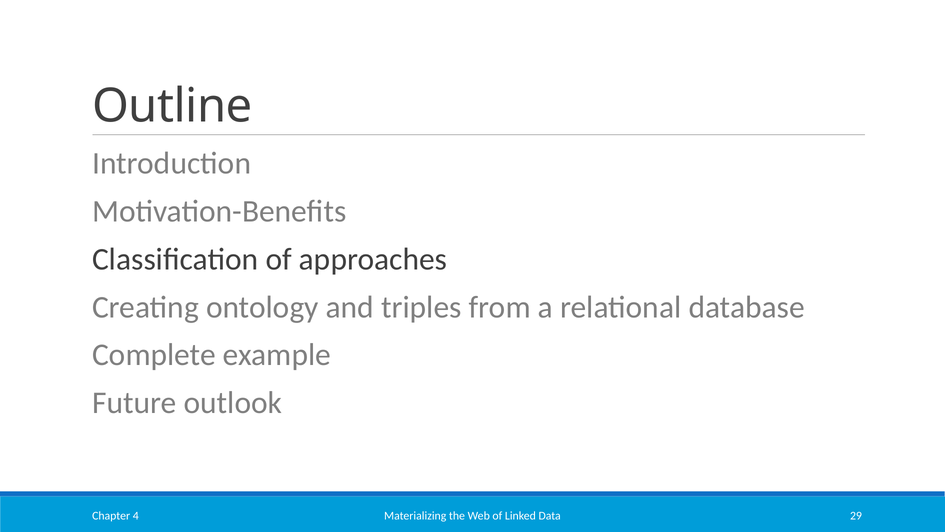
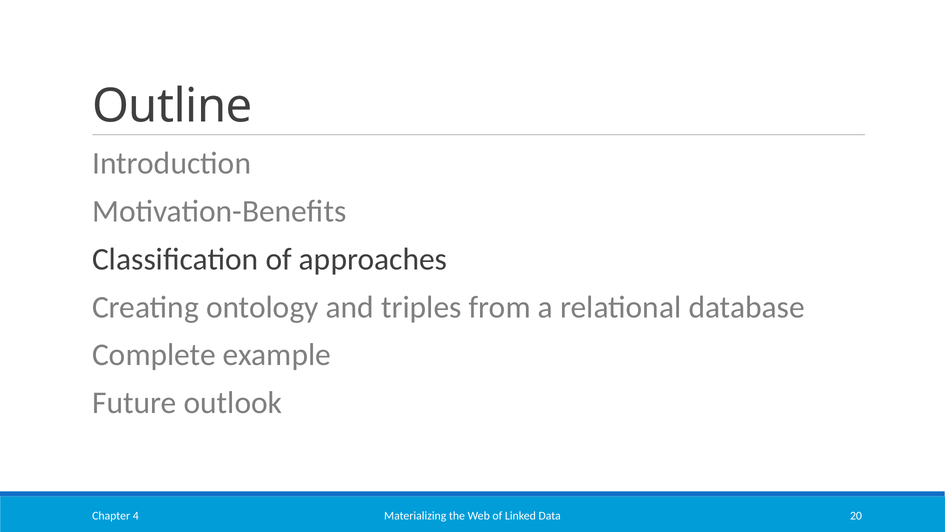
29: 29 -> 20
